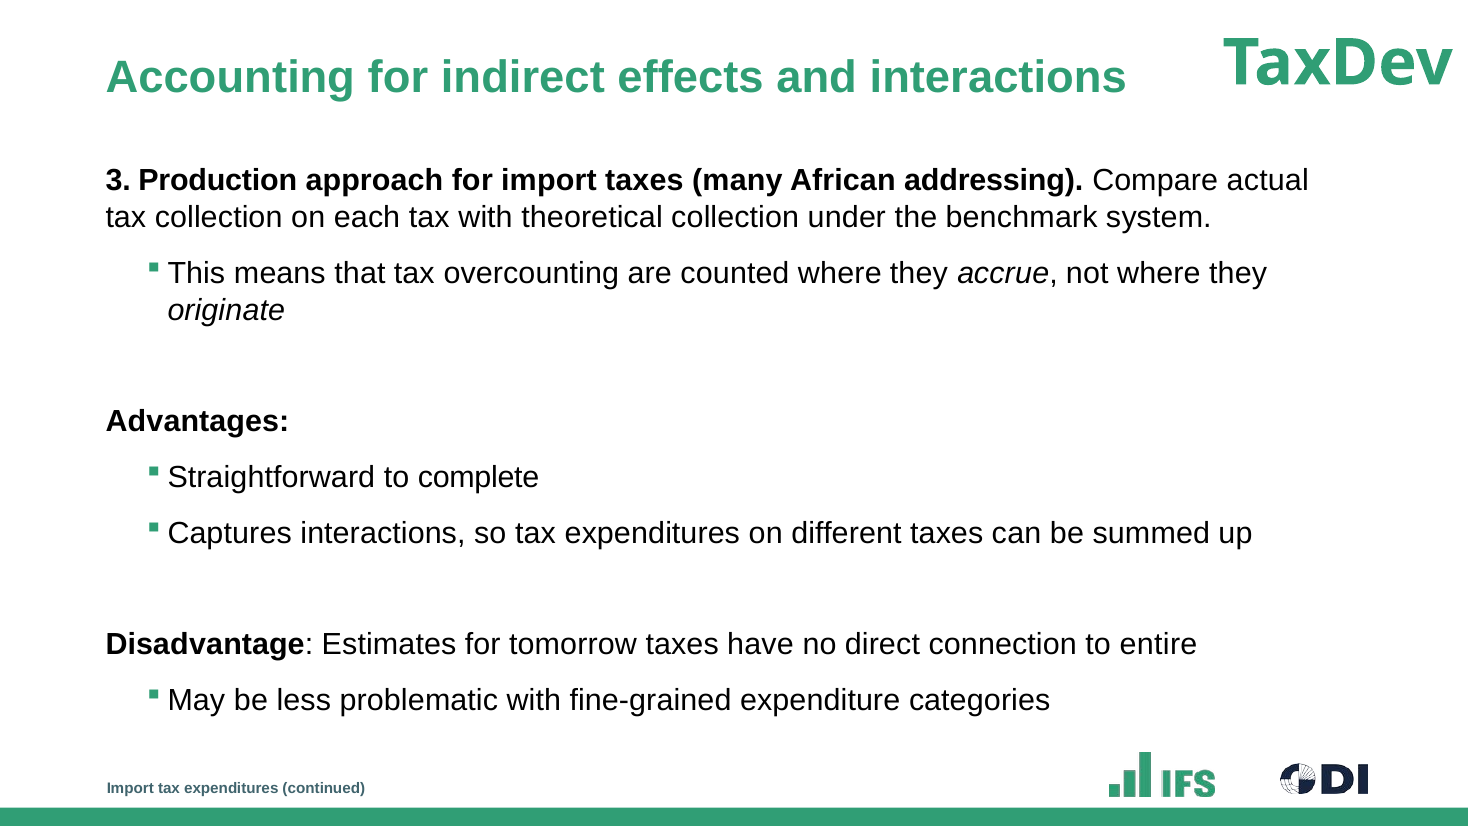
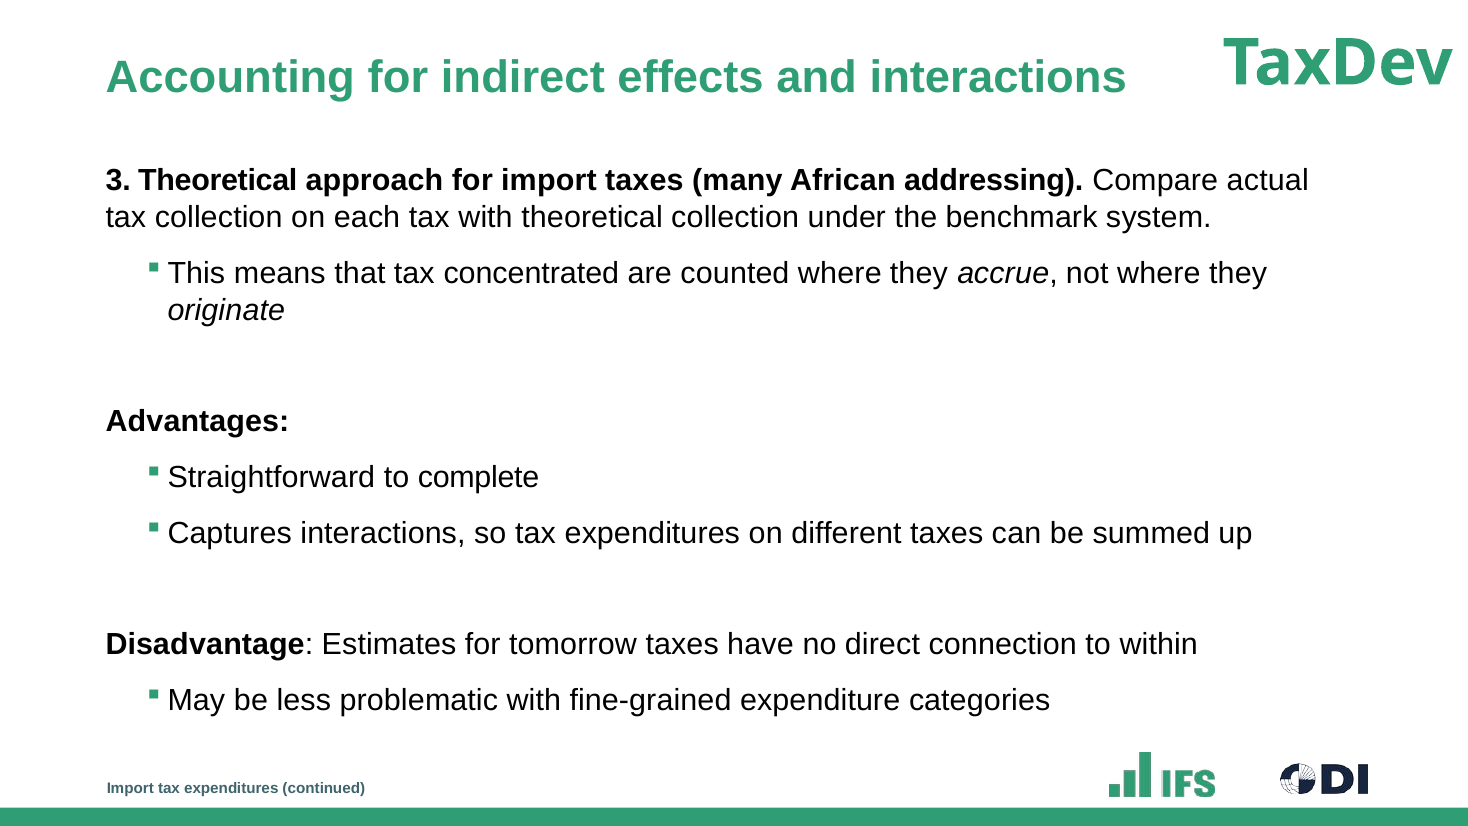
3 Production: Production -> Theoretical
overcounting: overcounting -> concentrated
entire: entire -> within
